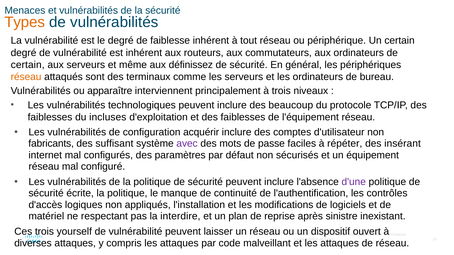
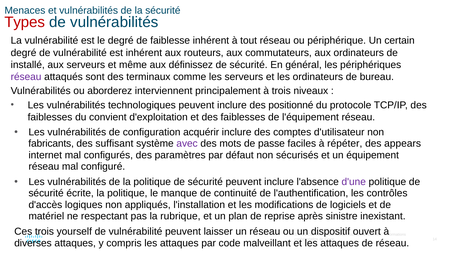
Types colour: orange -> red
certain at (28, 65): certain -> installé
réseau at (26, 77) colour: orange -> purple
apparaître: apparaître -> aborderez
beaucoup: beaucoup -> positionné
incluses: incluses -> convient
insérant: insérant -> appears
interdire: interdire -> rubrique
